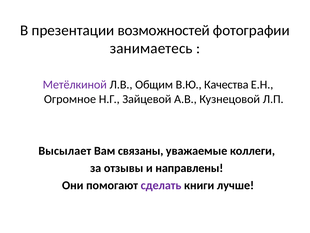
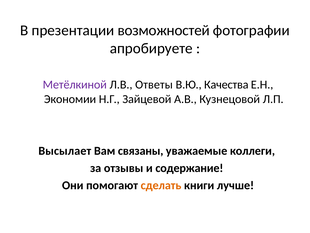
занимаетесь: занимаетесь -> апробируете
Общим: Общим -> Ответы
Огромное: Огромное -> Экономии
направлены: направлены -> содержание
сделать colour: purple -> orange
